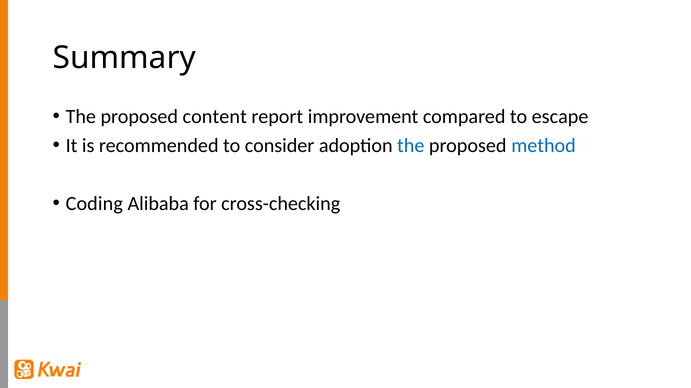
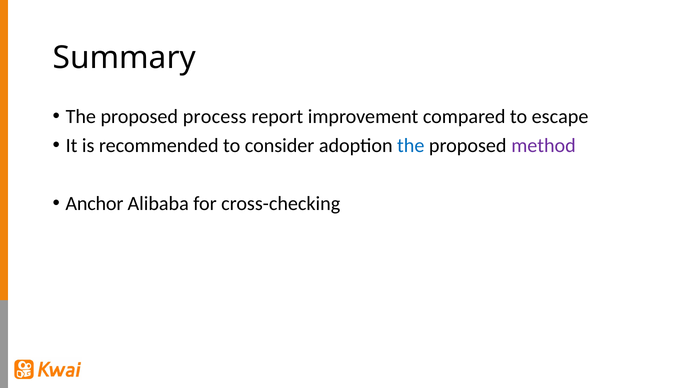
content: content -> process
method colour: blue -> purple
Coding: Coding -> Anchor
